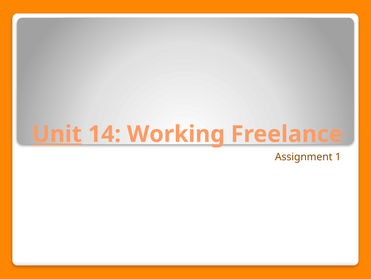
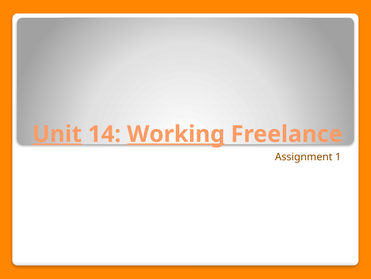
Working underline: none -> present
